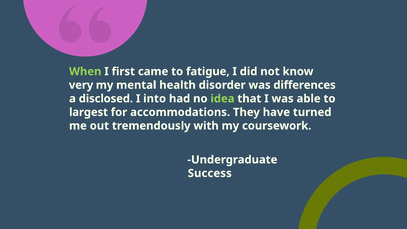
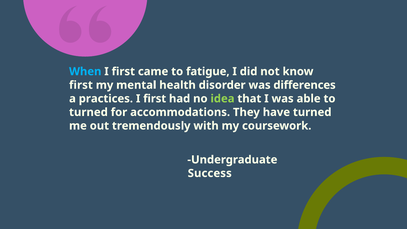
When colour: light green -> light blue
very at (81, 85): very -> first
disclosed: disclosed -> practices
into at (155, 99): into -> first
largest at (89, 112): largest -> turned
